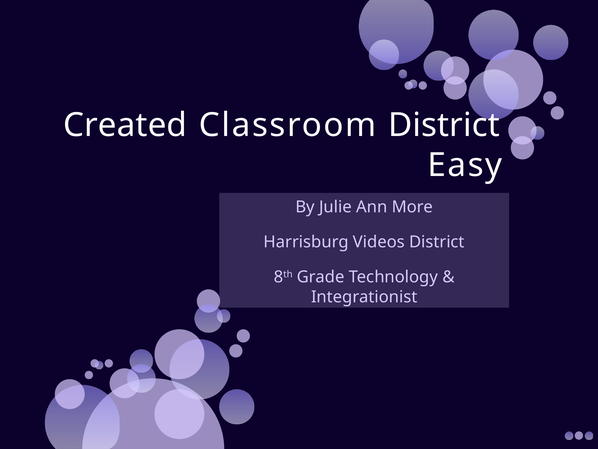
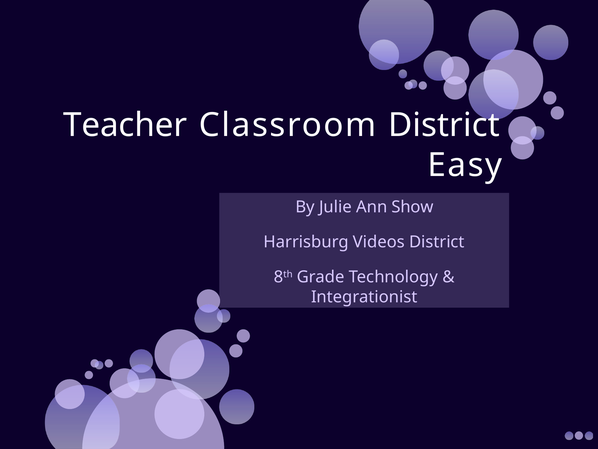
Created: Created -> Teacher
More: More -> Show
